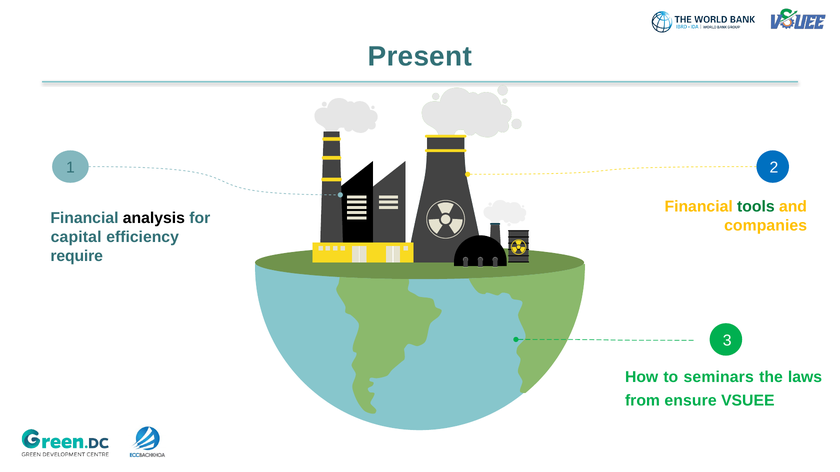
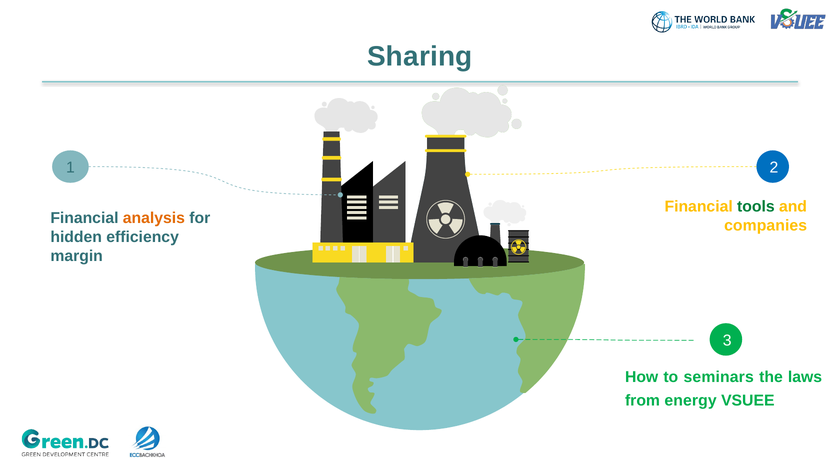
Present: Present -> Sharing
analysis colour: black -> orange
capital: capital -> hidden
require: require -> margin
ensure: ensure -> energy
